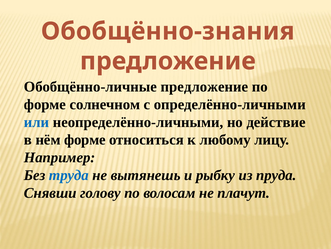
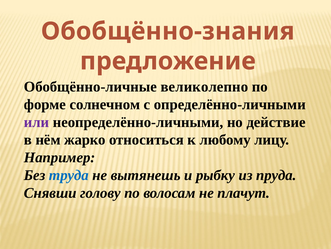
Обобщённо-личные предложение: предложение -> великолепно
или colour: blue -> purple
нём форме: форме -> жарко
